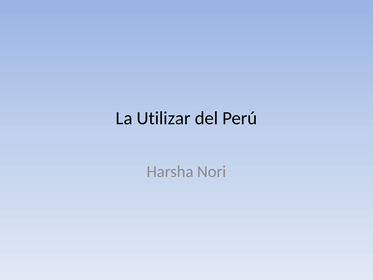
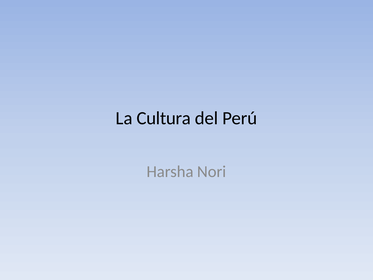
Utilizar: Utilizar -> Cultura
